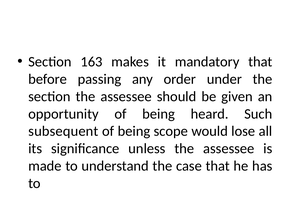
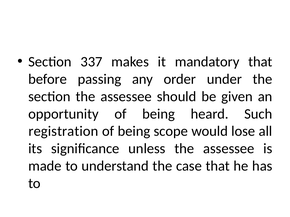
163: 163 -> 337
subsequent: subsequent -> registration
